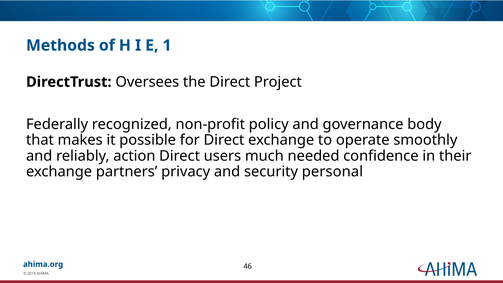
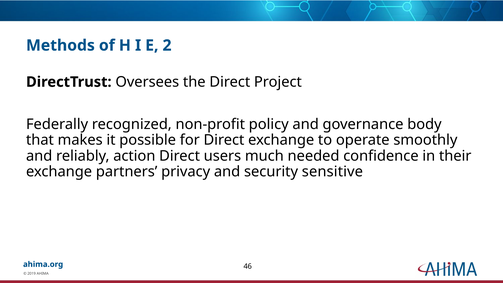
1: 1 -> 2
personal: personal -> sensitive
